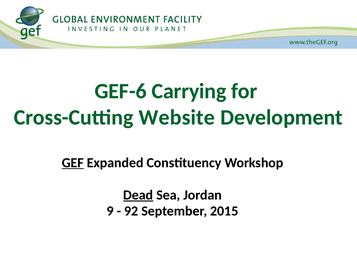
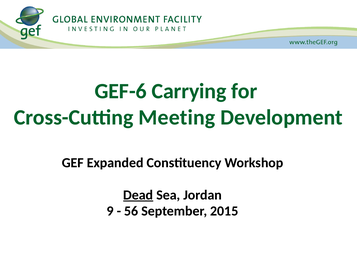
Website: Website -> Meeting
GEF underline: present -> none
92: 92 -> 56
